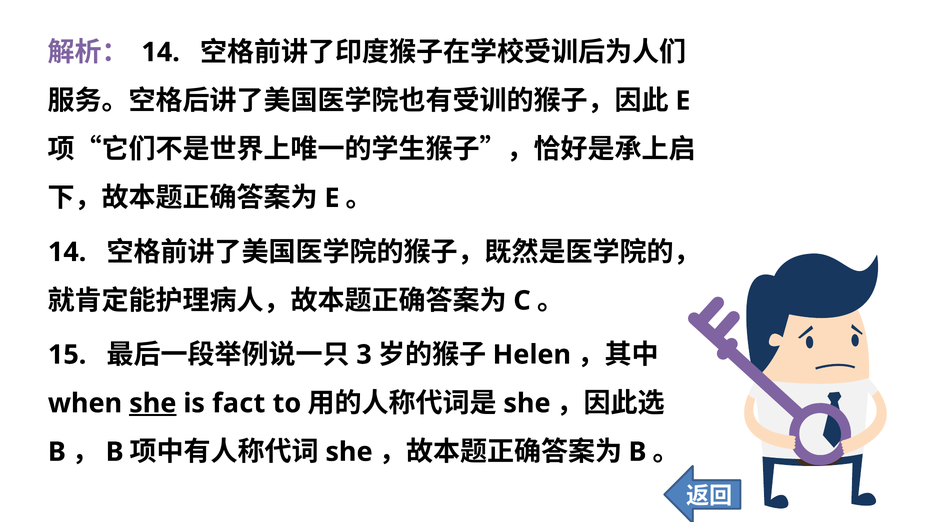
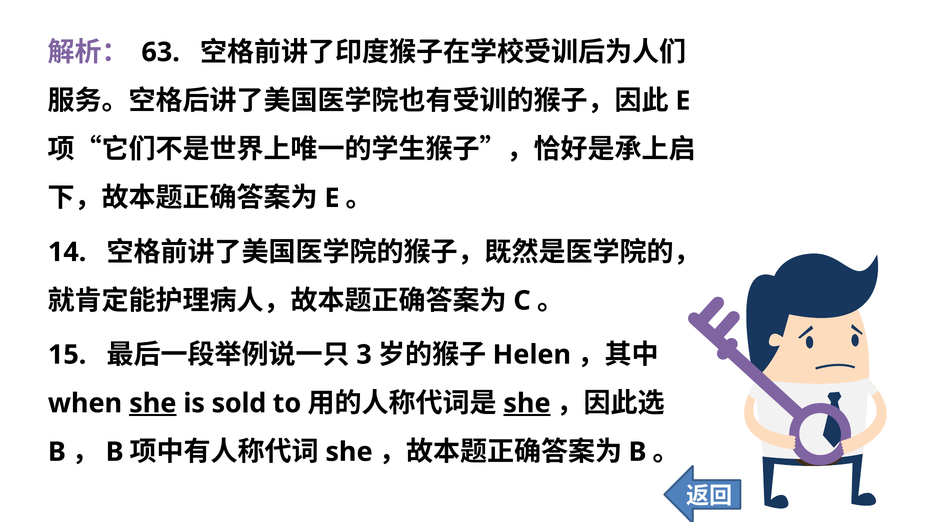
14 at (161, 52): 14 -> 63
fact: fact -> sold
she at (527, 403) underline: none -> present
